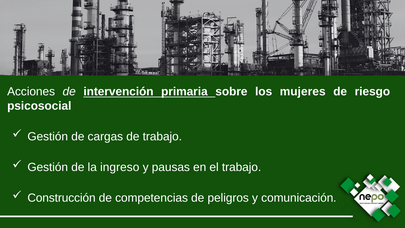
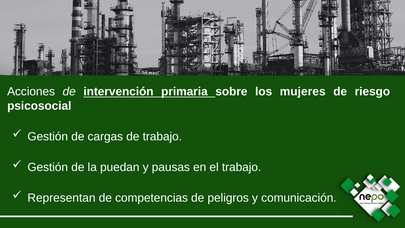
ingreso: ingreso -> puedan
Construcción: Construcción -> Representan
